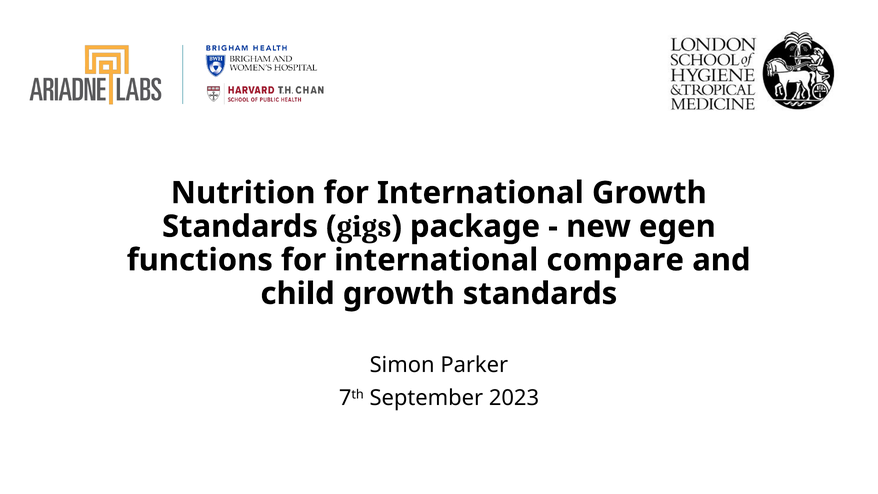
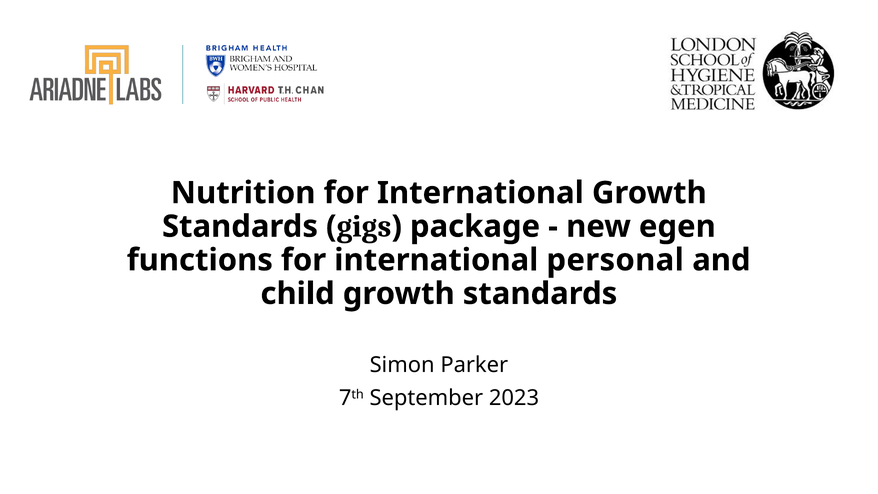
compare: compare -> personal
